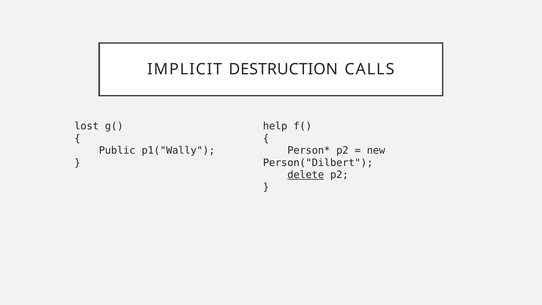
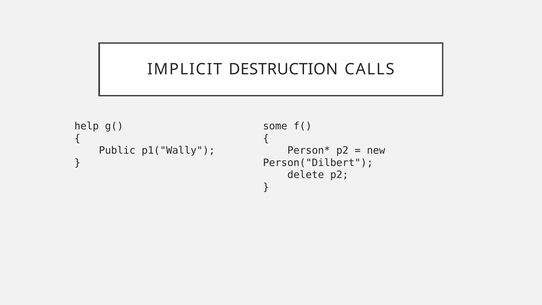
lost: lost -> help
help: help -> some
delete underline: present -> none
